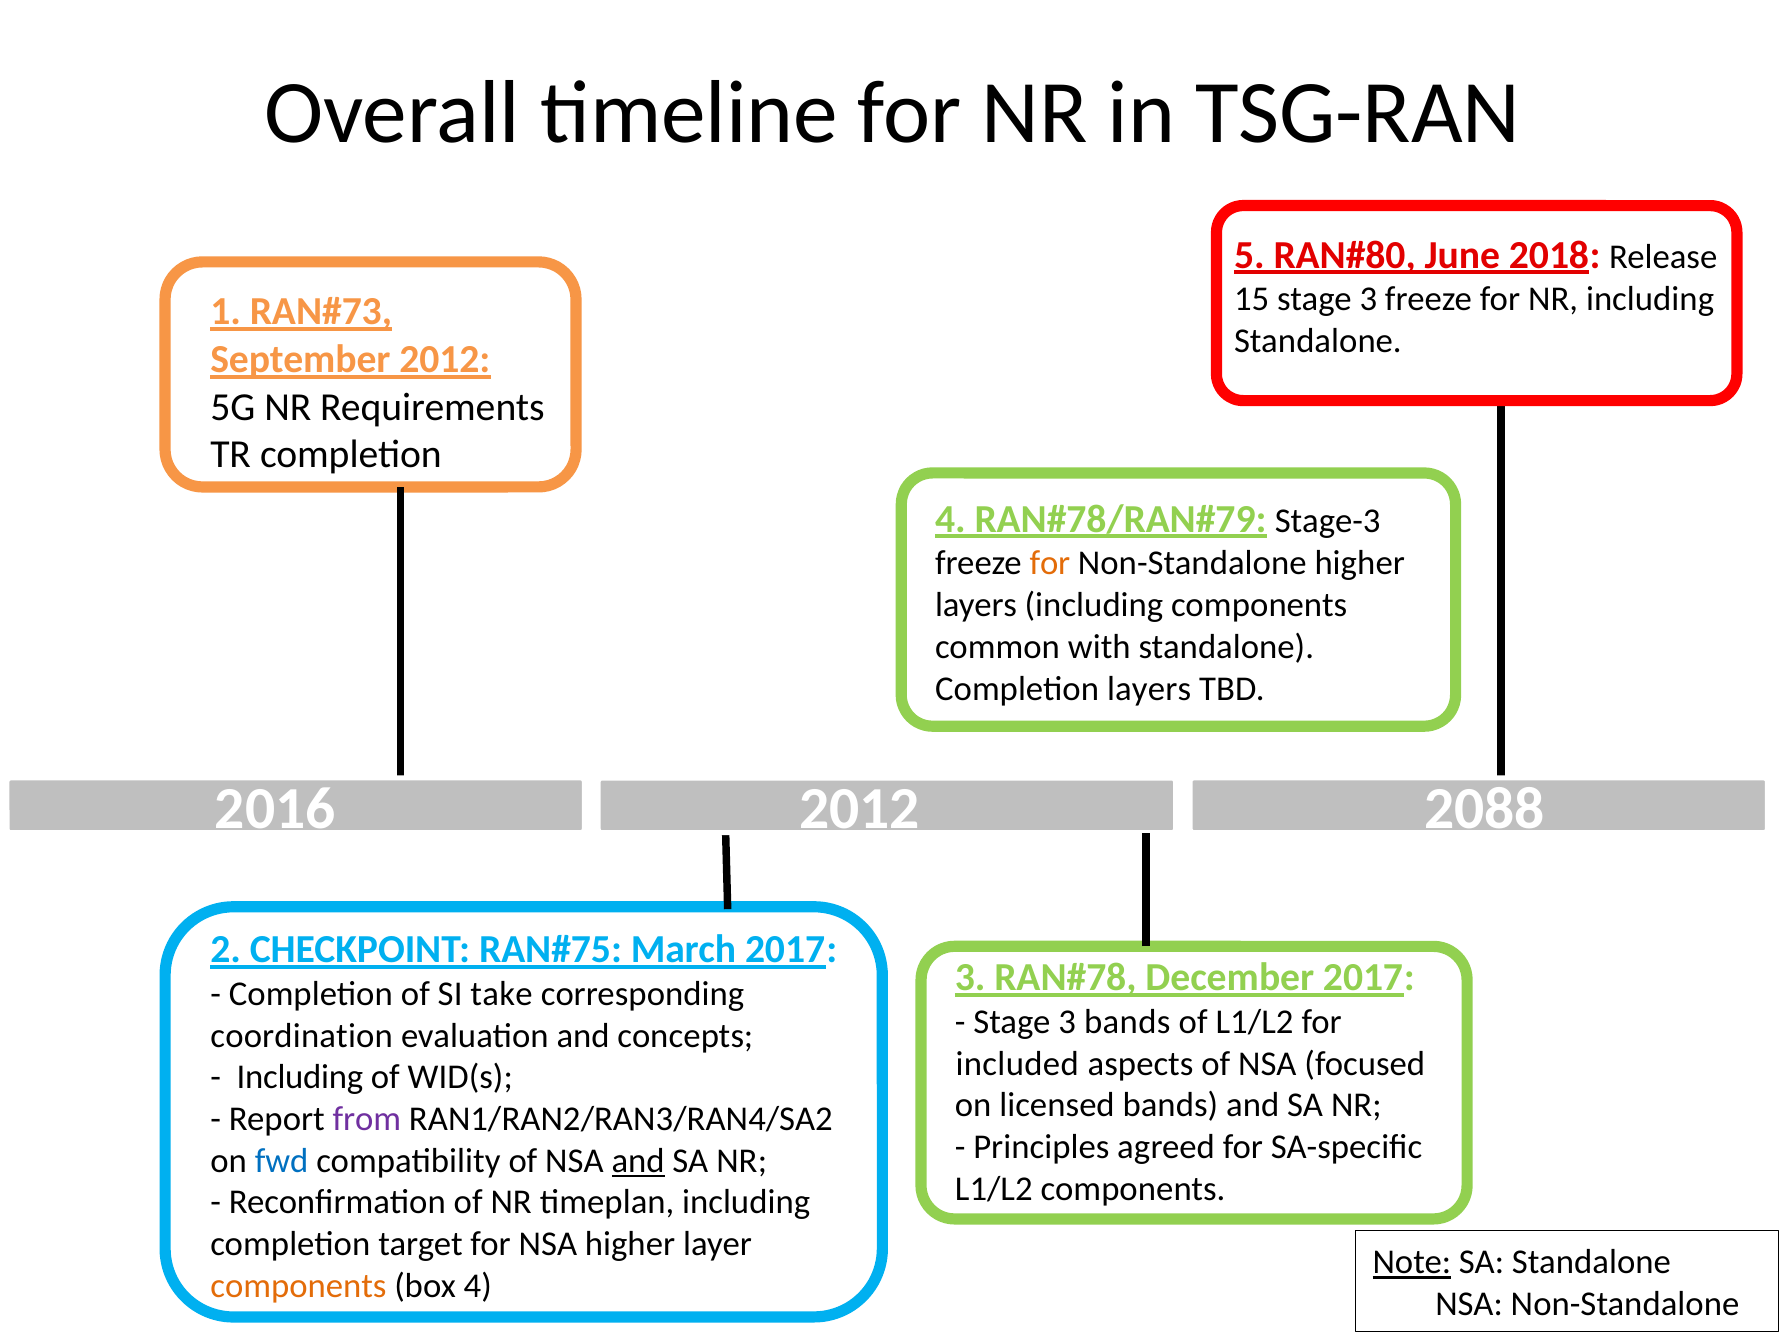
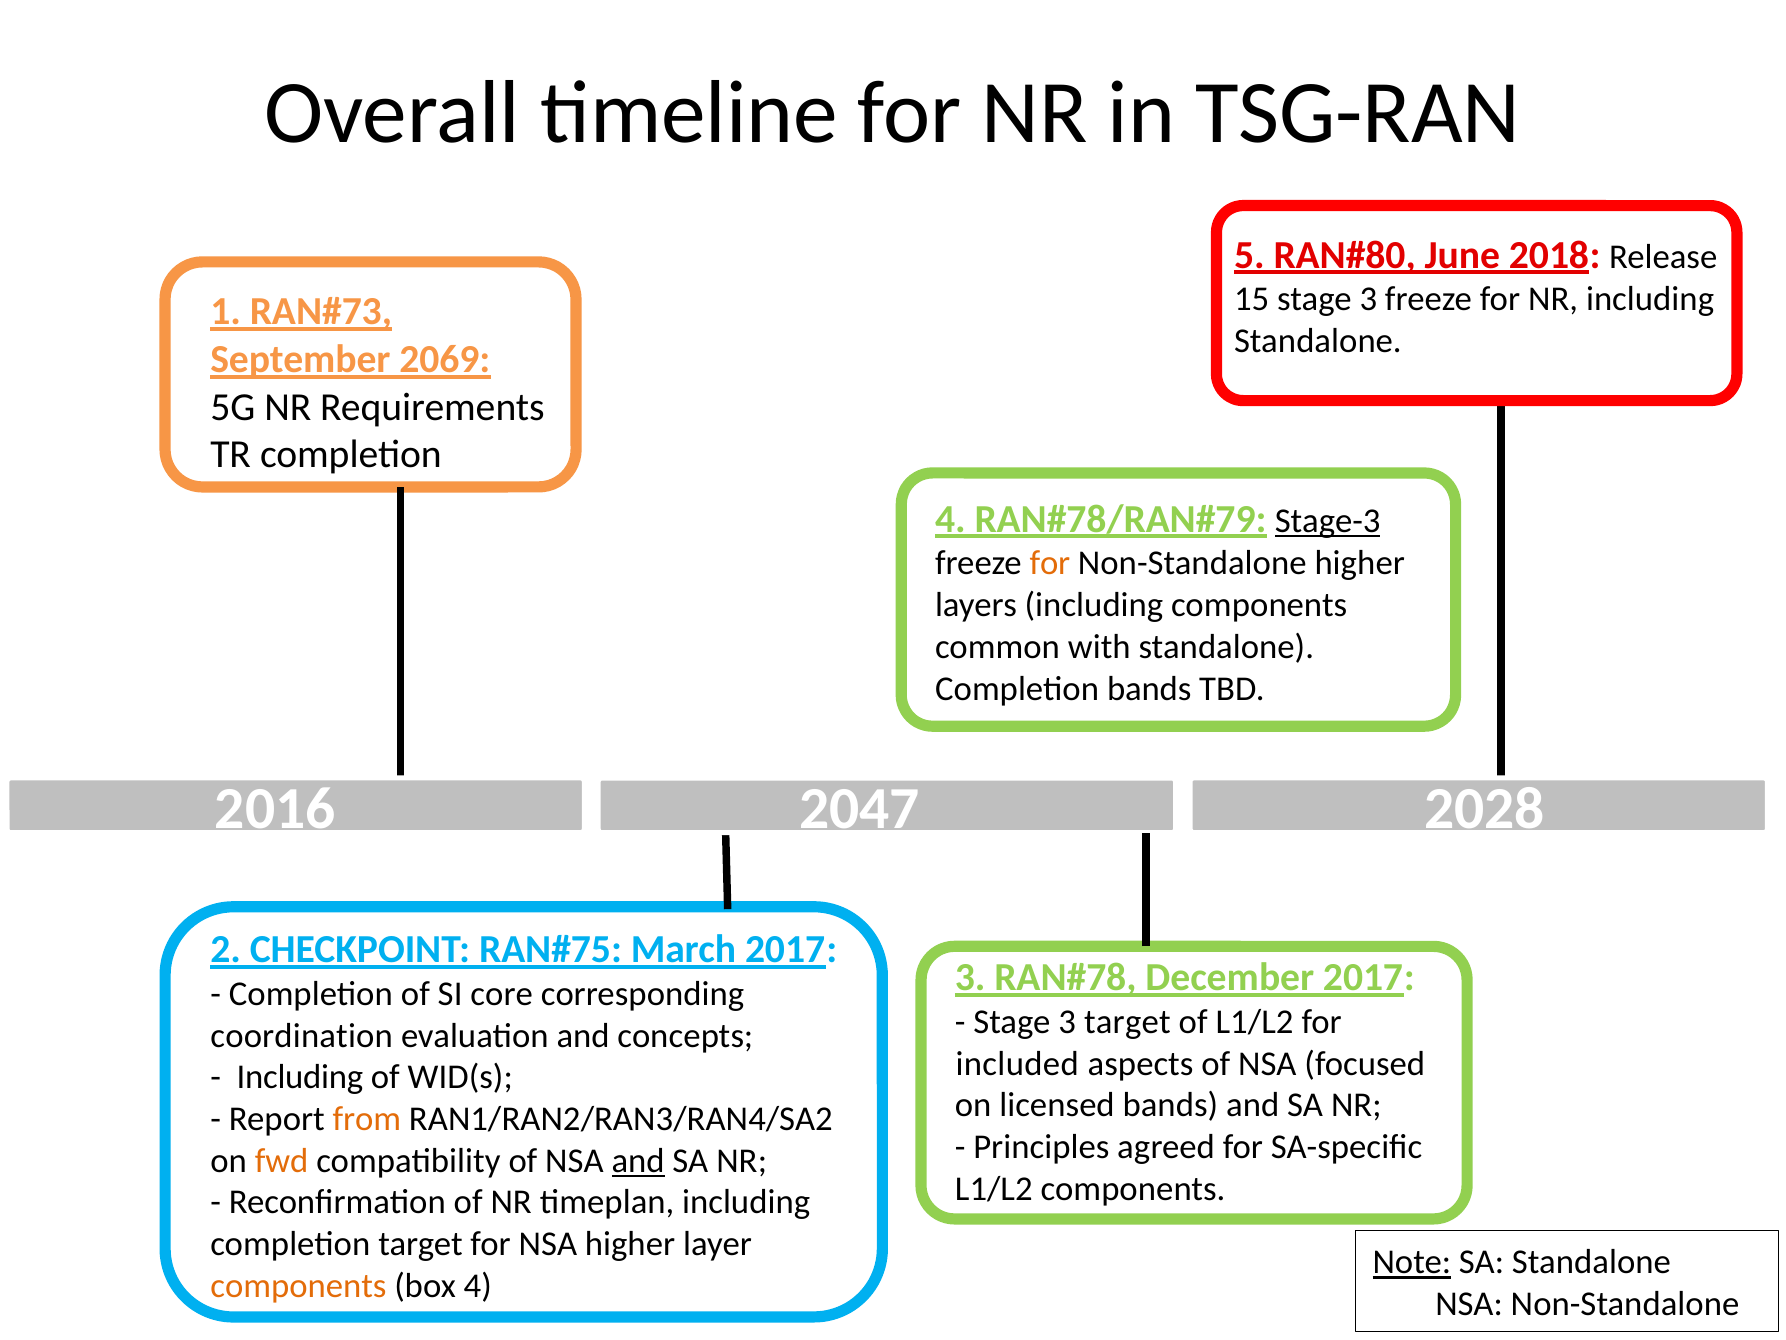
September 2012: 2012 -> 2069
Stage-3 underline: none -> present
Completion layers: layers -> bands
2012 at (859, 808): 2012 -> 2047
2088: 2088 -> 2028
take: take -> core
3 bands: bands -> target
from colour: purple -> orange
fwd colour: blue -> orange
